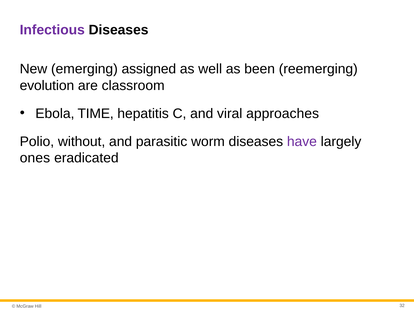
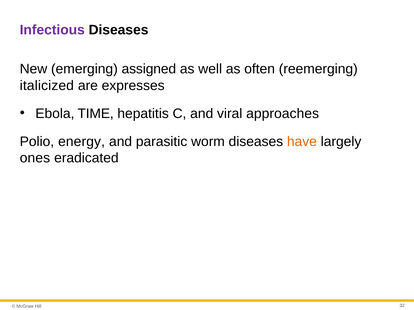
been: been -> often
evolution: evolution -> italicized
classroom: classroom -> expresses
without: without -> energy
have colour: purple -> orange
